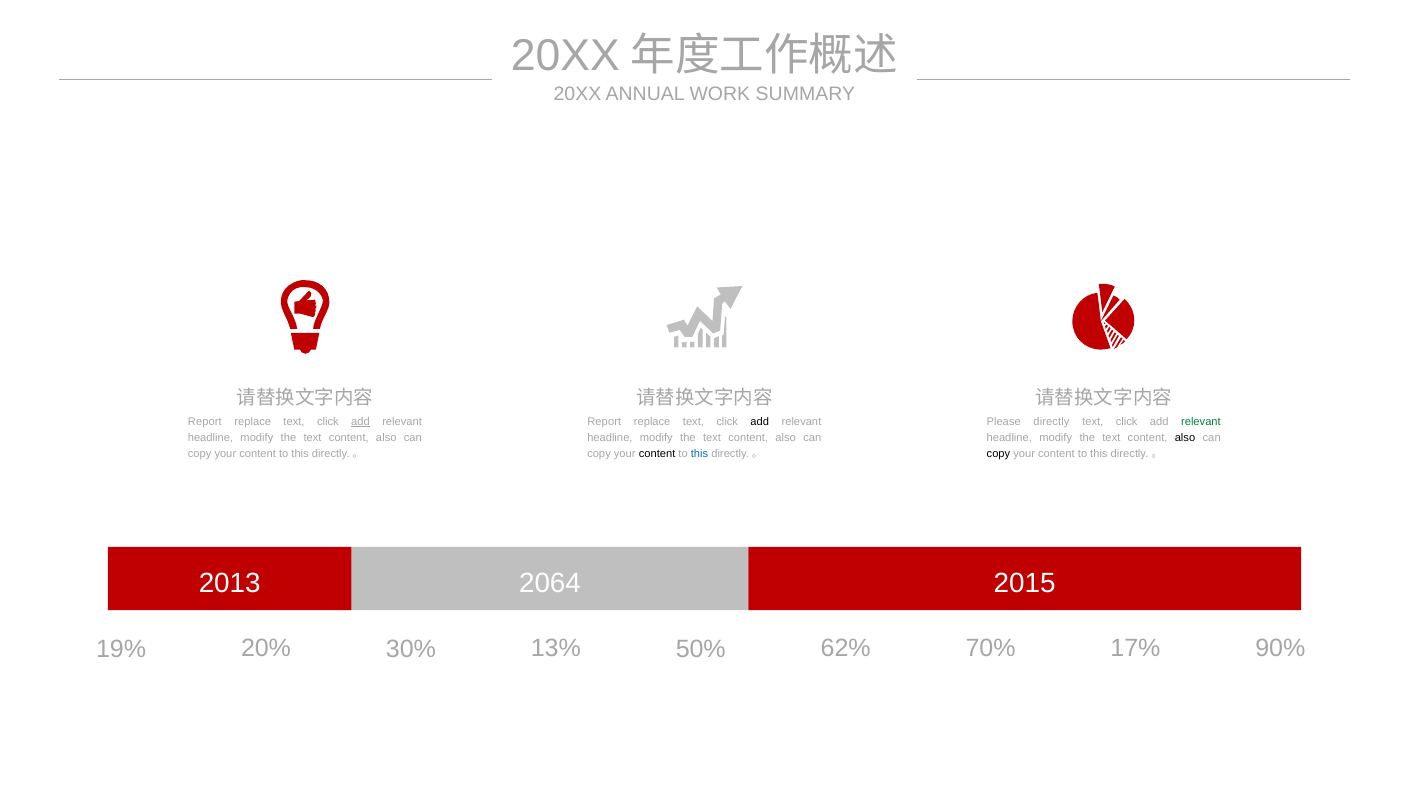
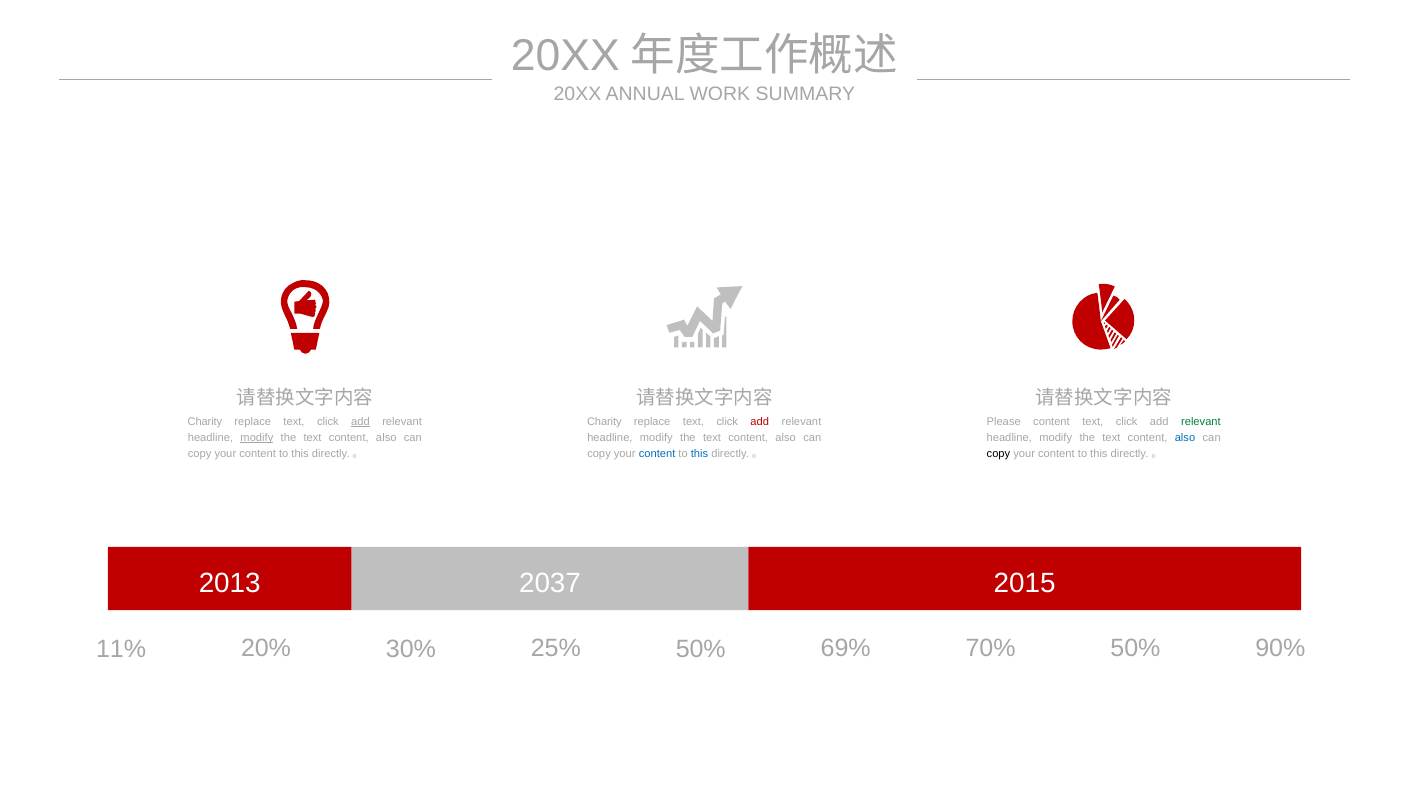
Report at (205, 422): Report -> Charity
Report at (604, 422): Report -> Charity
add at (760, 422) colour: black -> red
Please directly: directly -> content
modify at (257, 438) underline: none -> present
also at (1185, 438) colour: black -> blue
content at (657, 454) colour: black -> blue
2064: 2064 -> 2037
19%: 19% -> 11%
13%: 13% -> 25%
62%: 62% -> 69%
70% 17%: 17% -> 50%
